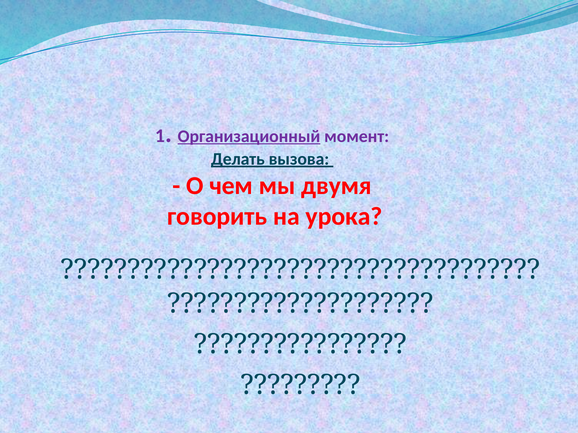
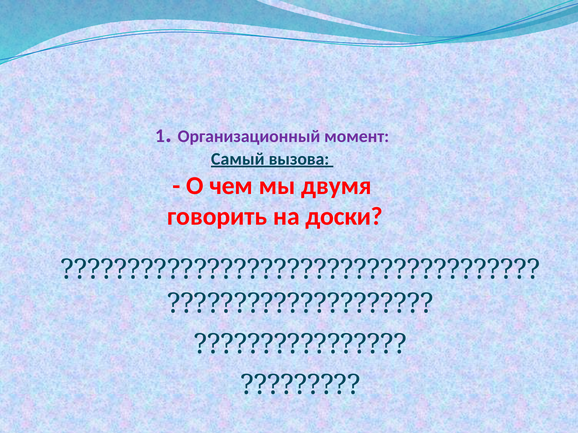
Организационный underline: present -> none
Делать: Делать -> Самый
урока: урока -> доски
